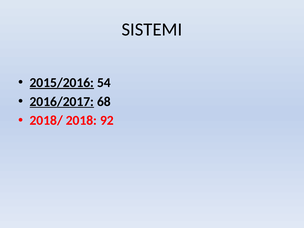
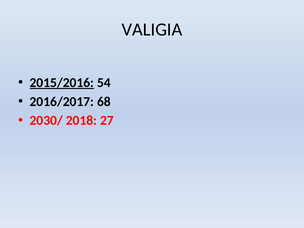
SISTEMI: SISTEMI -> VALIGIA
2016/2017 underline: present -> none
2018/: 2018/ -> 2030/
92: 92 -> 27
